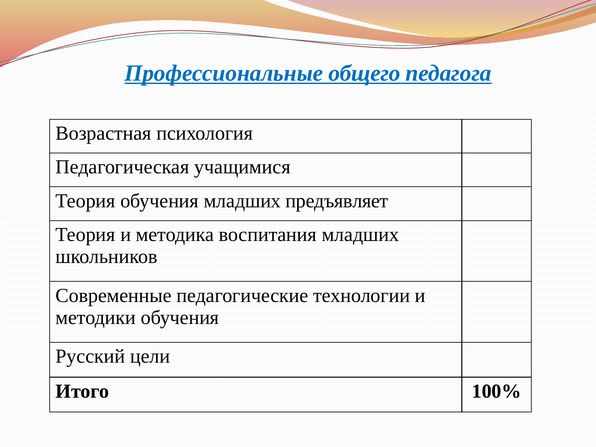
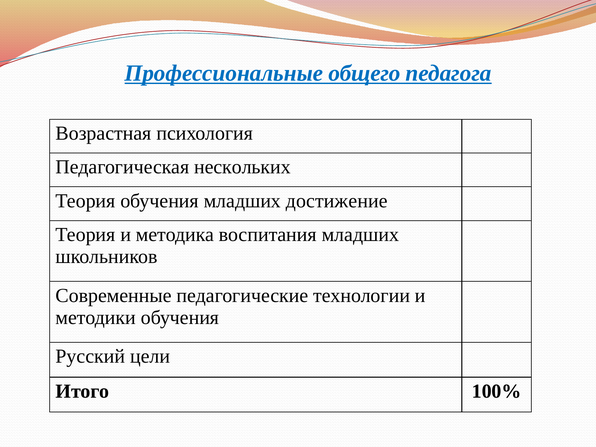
учащимися: учащимися -> нескольких
предъявляет: предъявляет -> достижение
